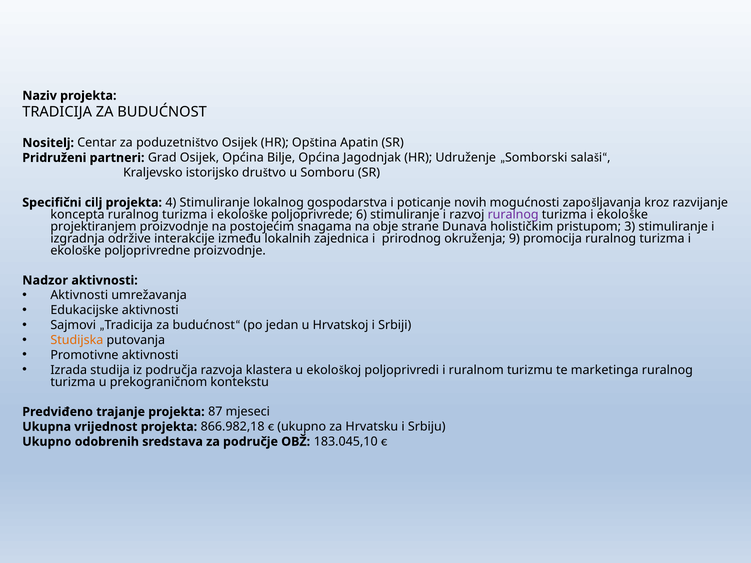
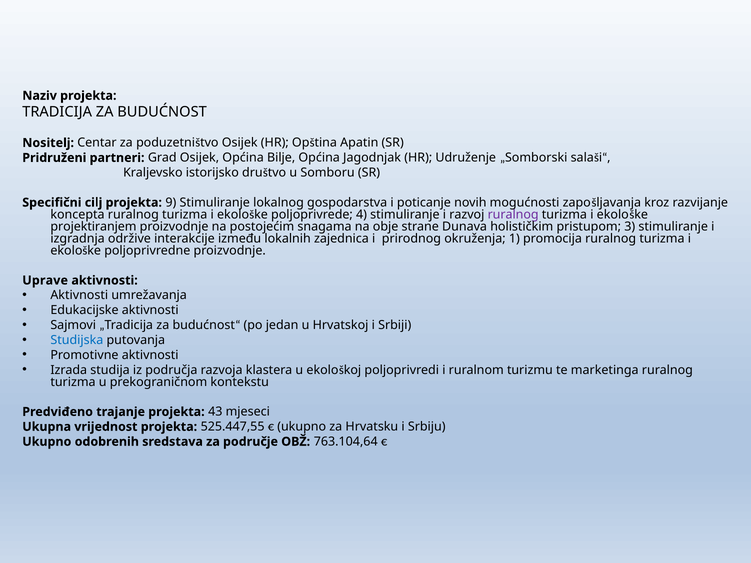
4: 4 -> 9
6: 6 -> 4
9: 9 -> 1
Nadzor: Nadzor -> Uprave
Studijska colour: orange -> blue
87: 87 -> 43
866.982,18: 866.982,18 -> 525.447,55
183.045,10: 183.045,10 -> 763.104,64
